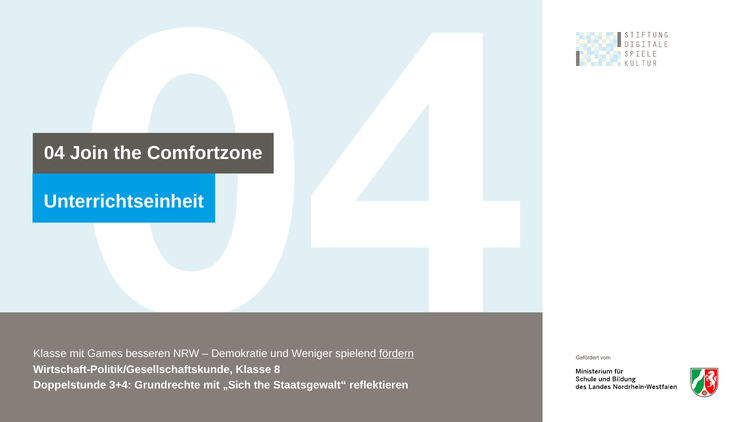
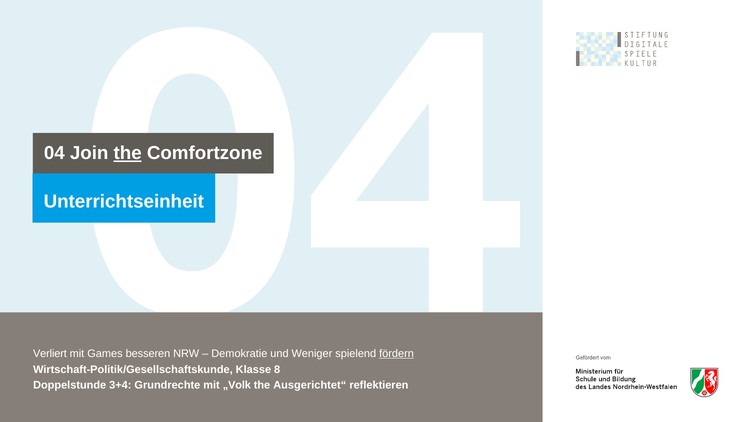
the at (128, 153) underline: none -> present
Klasse at (50, 354): Klasse -> Verliert
„Sich: „Sich -> „Volk
Staatsgewalt“: Staatsgewalt“ -> Ausgerichtet“
